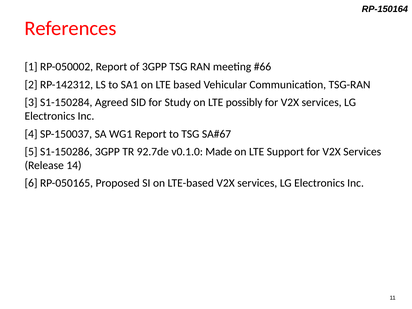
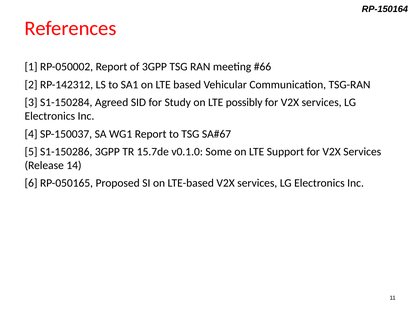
92.7de: 92.7de -> 15.7de
Made: Made -> Some
